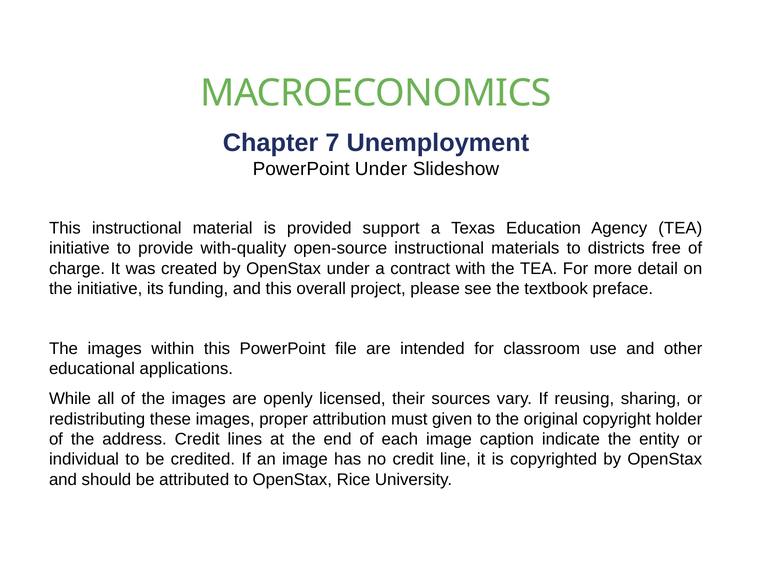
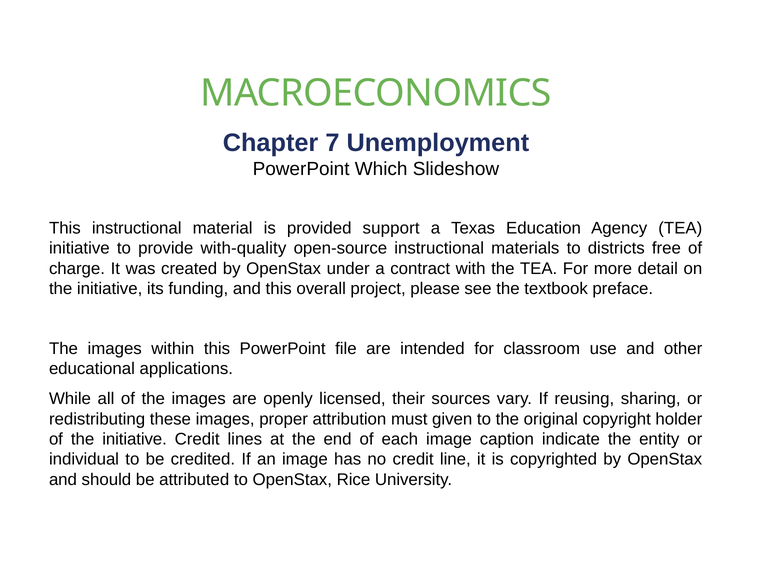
PowerPoint Under: Under -> Which
of the address: address -> initiative
